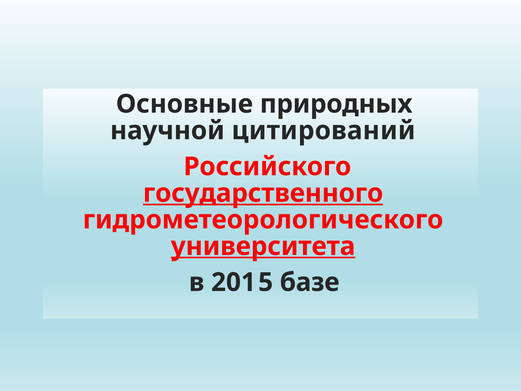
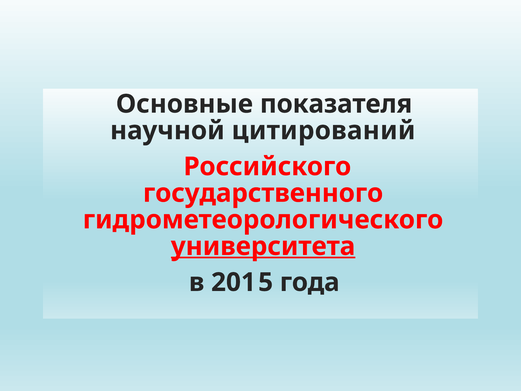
природных: природных -> показателя
государственного underline: present -> none
базе: базе -> года
